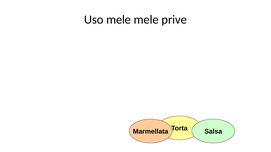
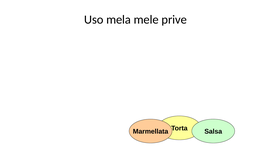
Uso mele: mele -> mela
